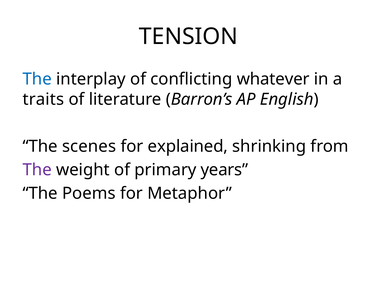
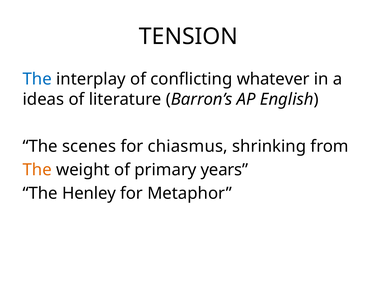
traits: traits -> ideas
explained: explained -> chiasmus
The at (37, 170) colour: purple -> orange
Poems: Poems -> Henley
